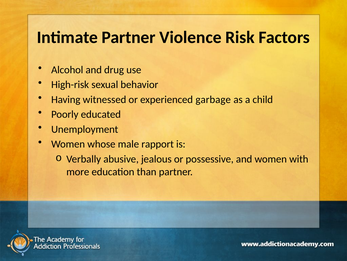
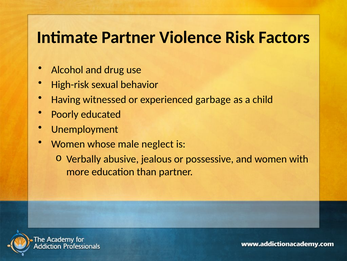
rapport: rapport -> neglect
